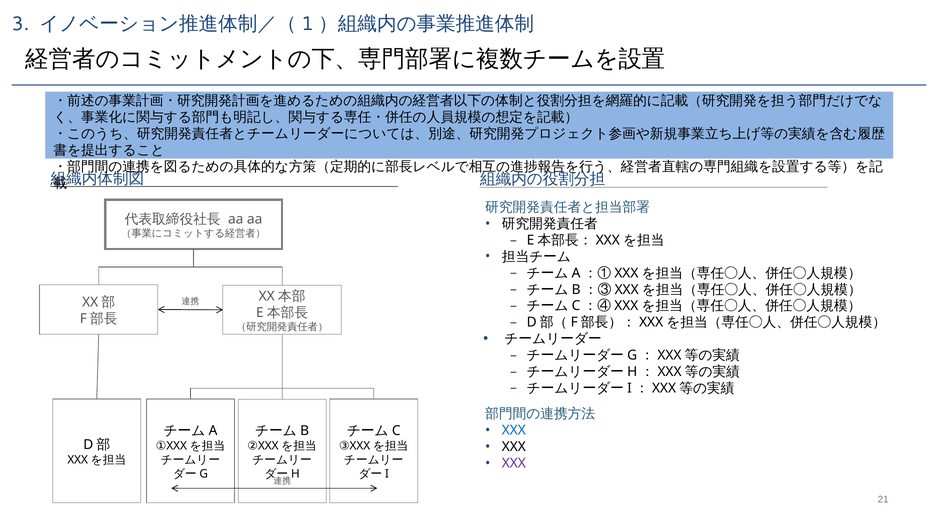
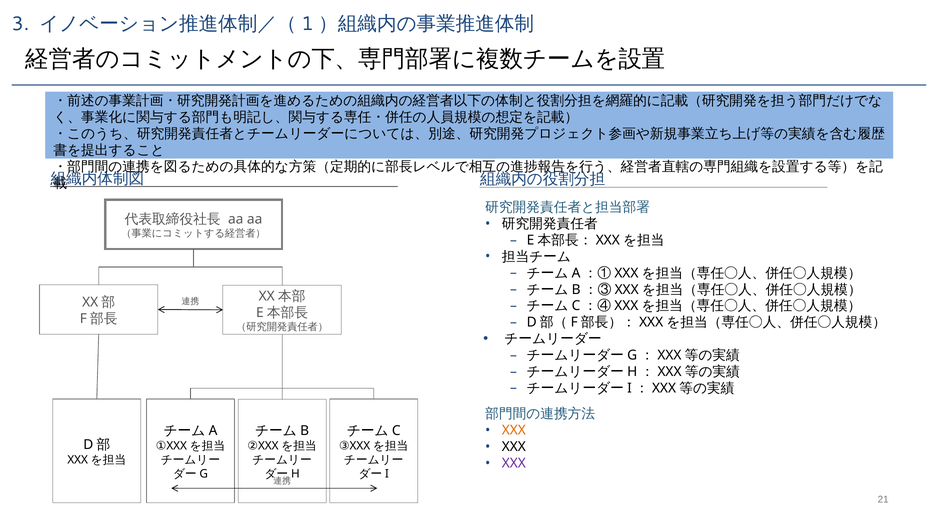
XXX at (514, 430) colour: blue -> orange
